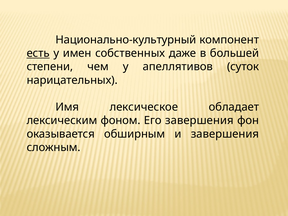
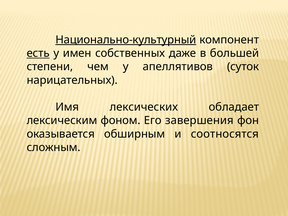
Национально-культурный underline: none -> present
лексическое: лексическое -> лексических
и завершения: завершения -> соотносятся
